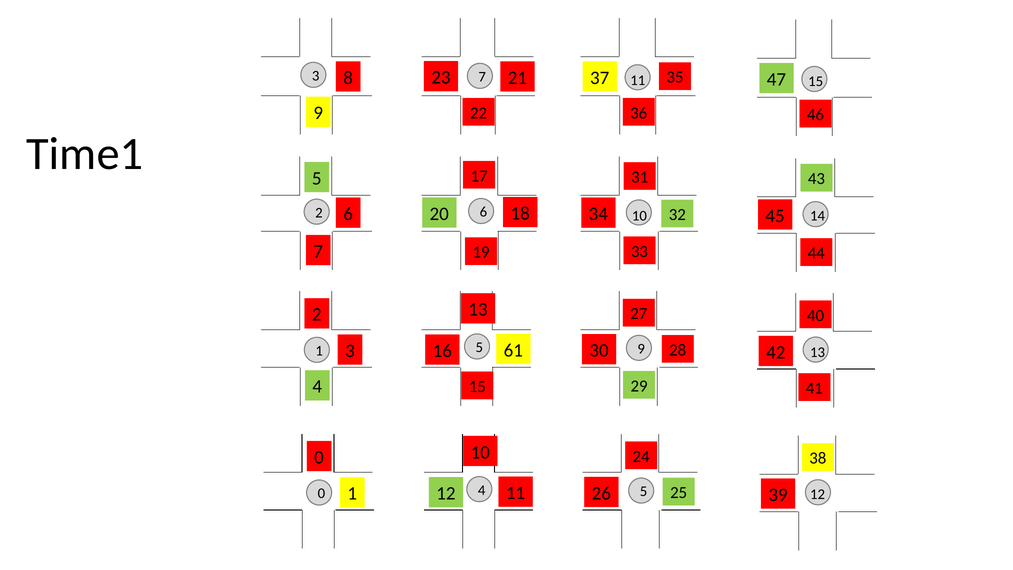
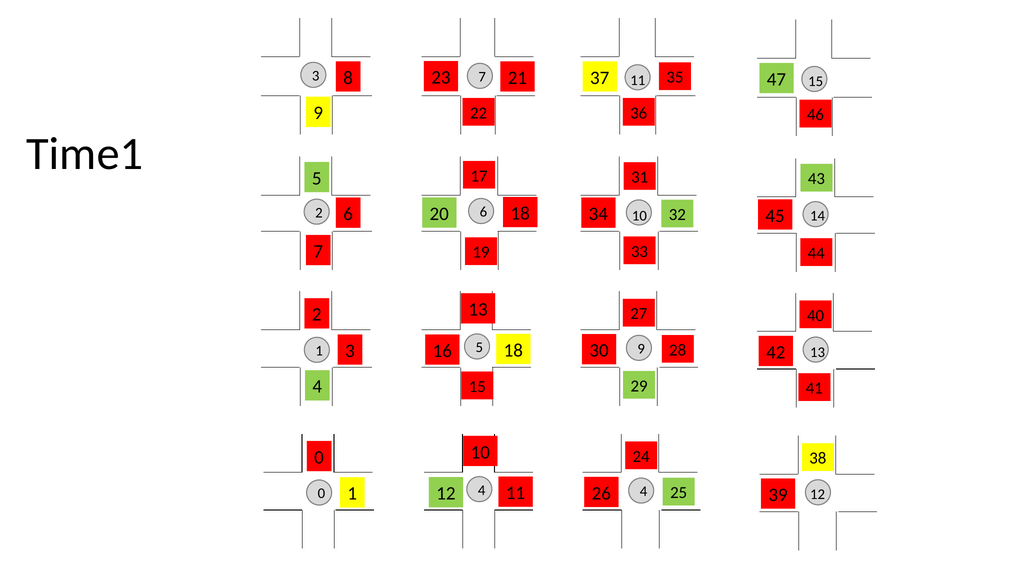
16 61: 61 -> 18
4 5: 5 -> 4
